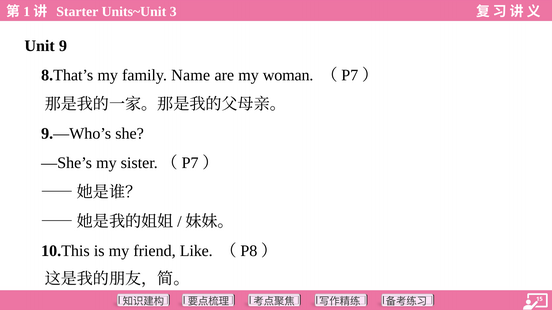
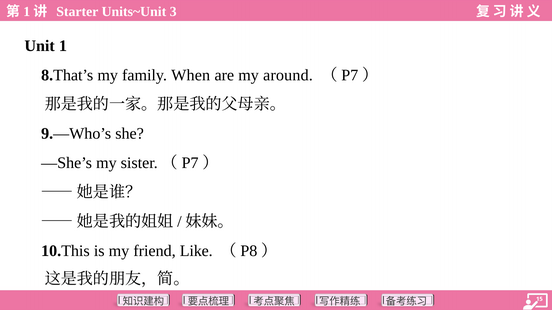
9: 9 -> 1
Name: Name -> When
woman: woman -> around
